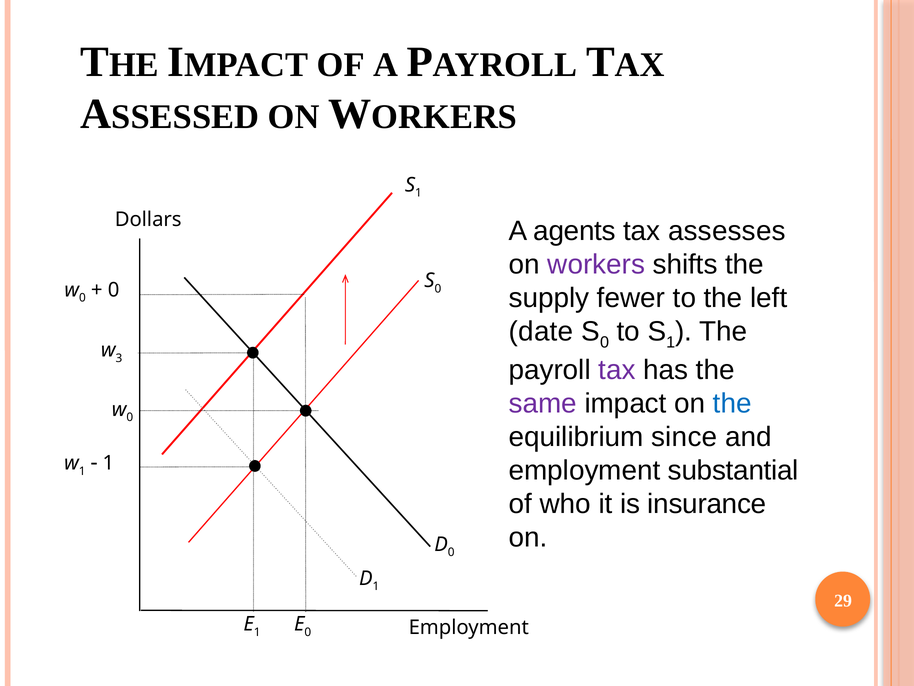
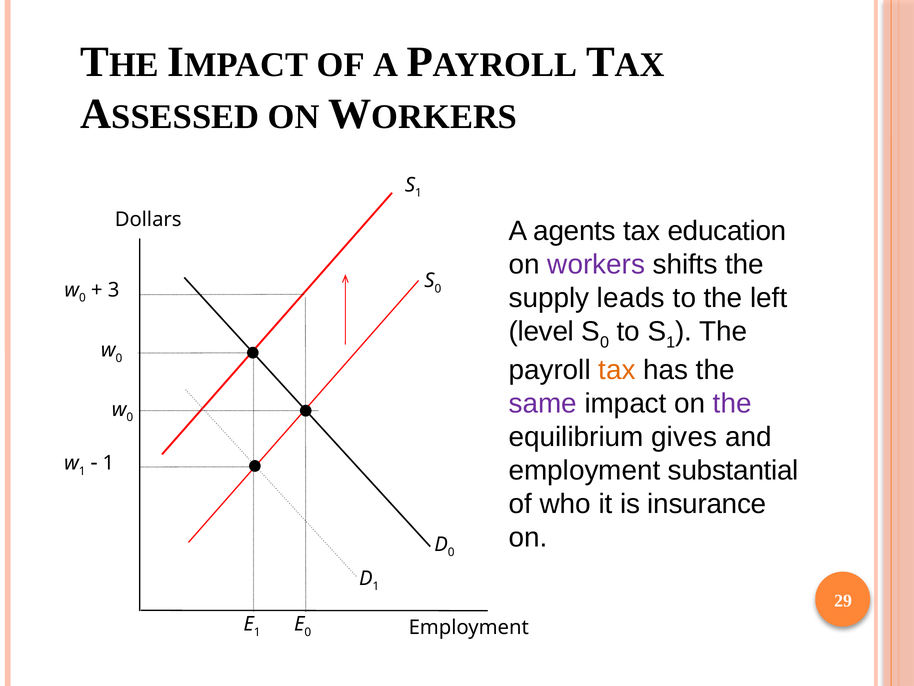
assesses: assesses -> education
0 at (114, 290): 0 -> 3
fewer: fewer -> leads
date: date -> level
3 at (119, 358): 3 -> 0
tax at (617, 370) colour: purple -> orange
the at (732, 403) colour: blue -> purple
since: since -> gives
